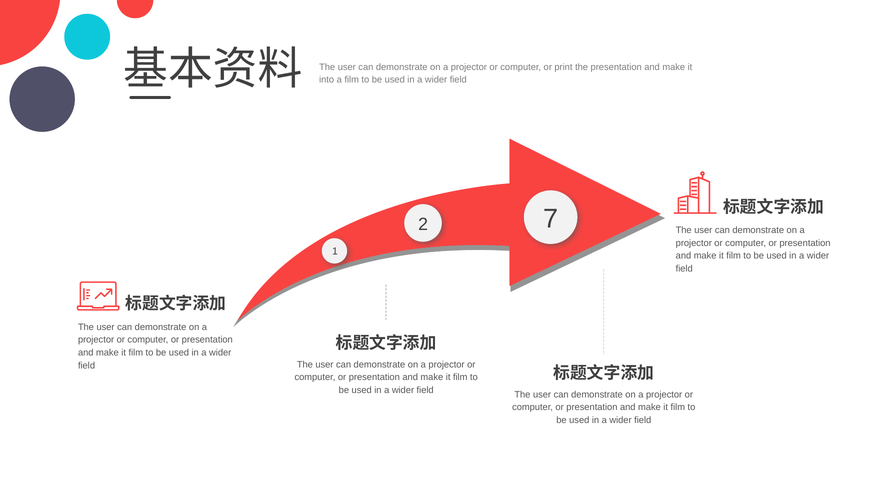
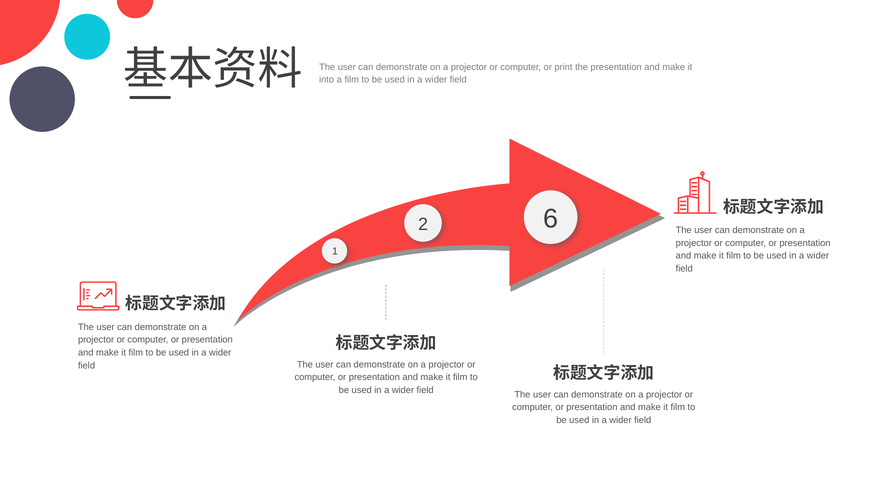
7: 7 -> 6
